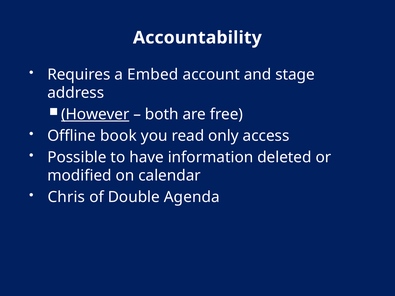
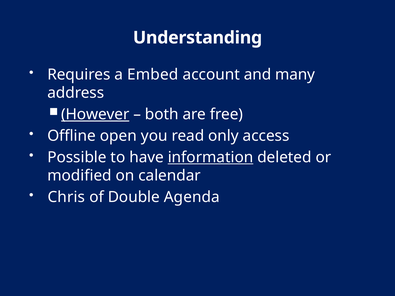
Accountability: Accountability -> Understanding
stage: stage -> many
book: book -> open
information underline: none -> present
